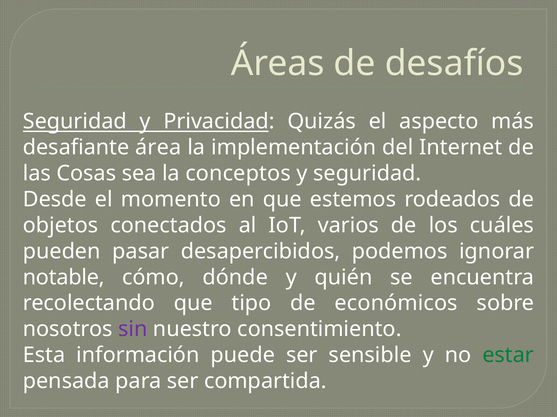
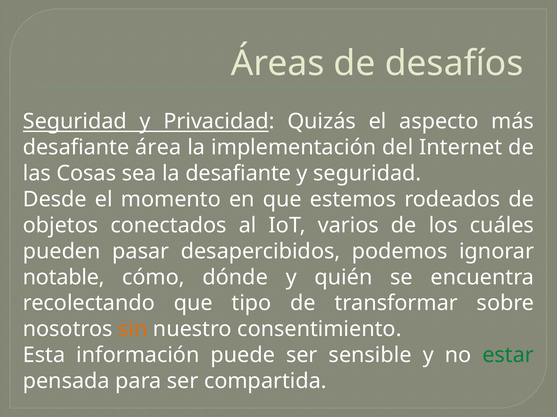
la conceptos: conceptos -> desafiante
económicos: económicos -> transformar
sin colour: purple -> orange
